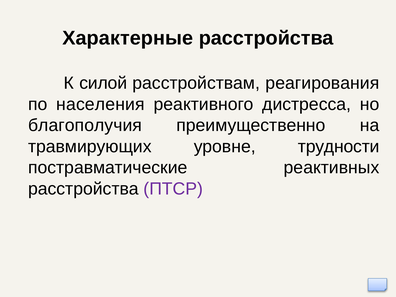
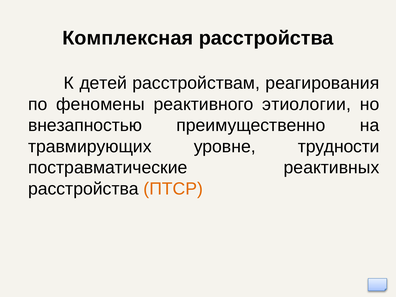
Характерные: Характерные -> Комплексная
силой: силой -> детей
населения: населения -> феномены
дистресса: дистресса -> этиологии
благополучия: благополучия -> внезапностью
ПТСР colour: purple -> orange
